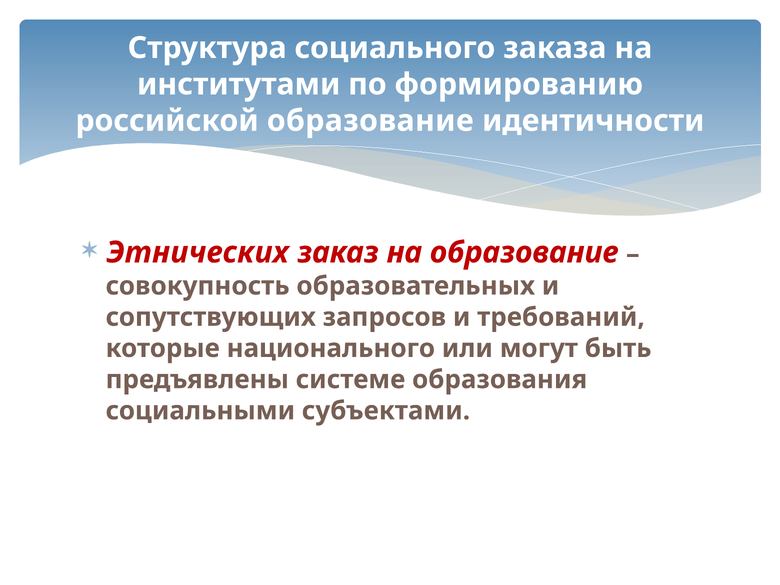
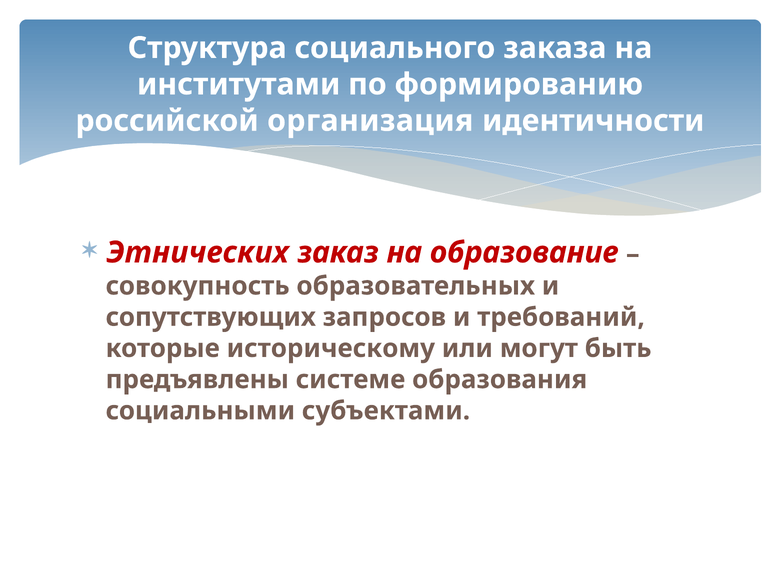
российской образование: образование -> организация
национального: национального -> историческому
